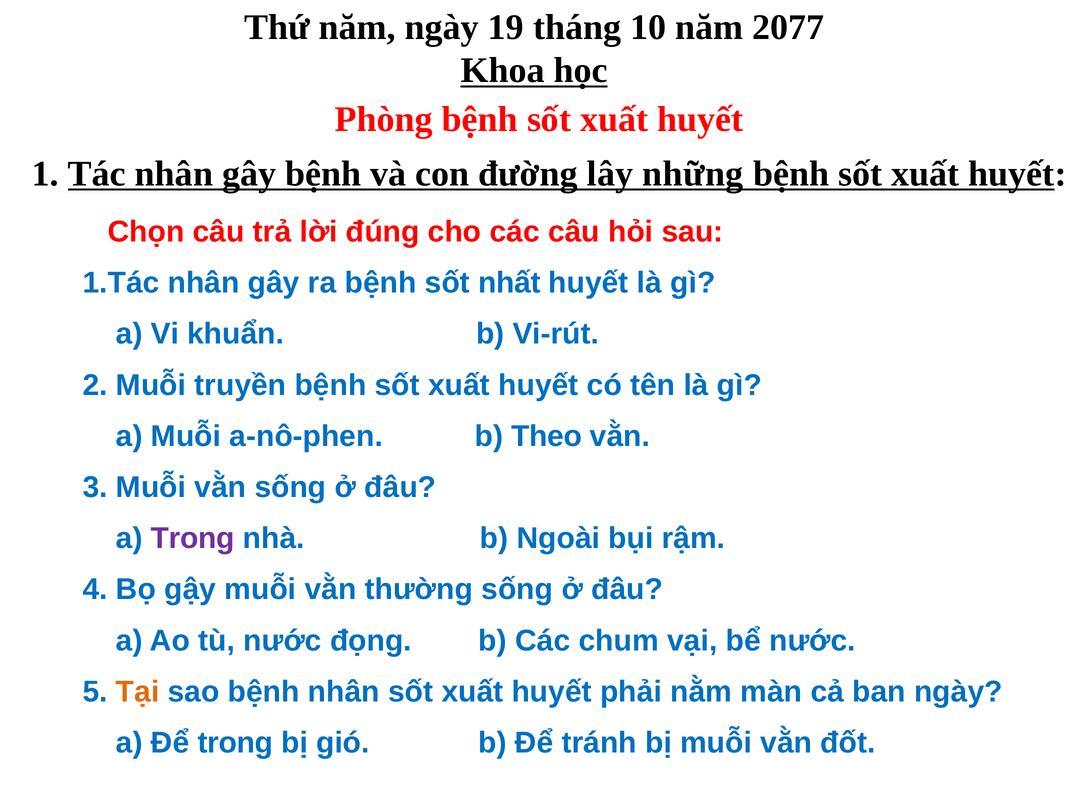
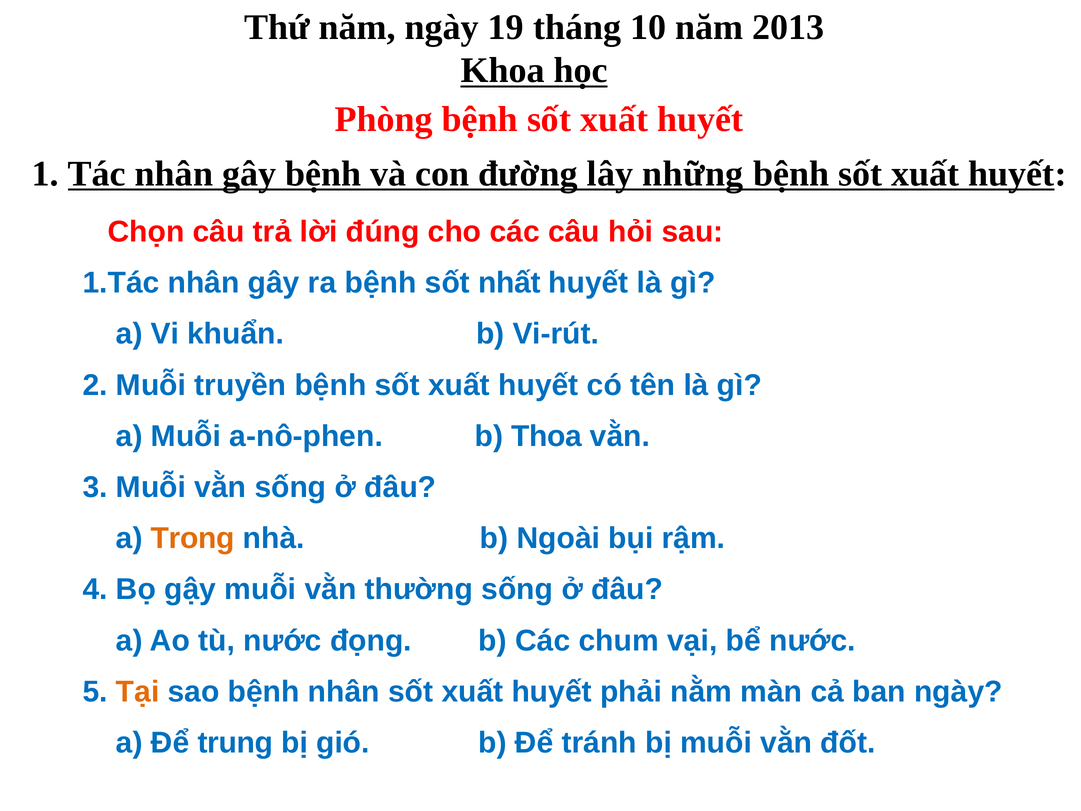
2077: 2077 -> 2013
Theo: Theo -> Thoa
Trong at (193, 538) colour: purple -> orange
Để trong: trong -> trung
